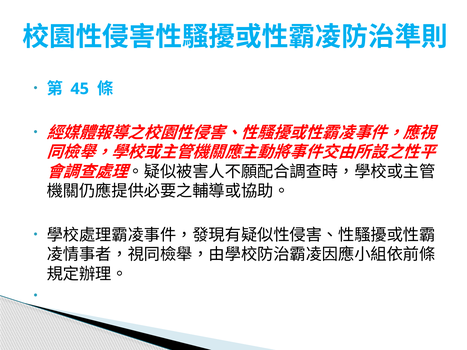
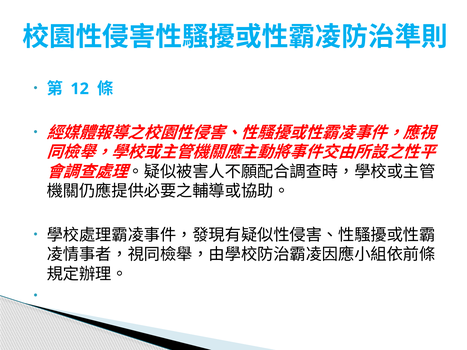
45: 45 -> 12
